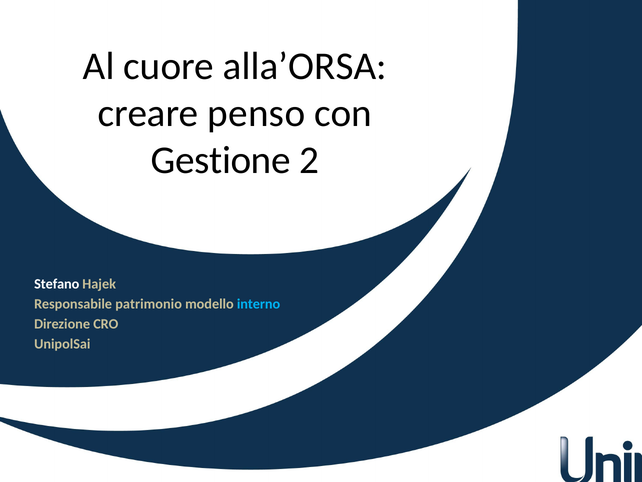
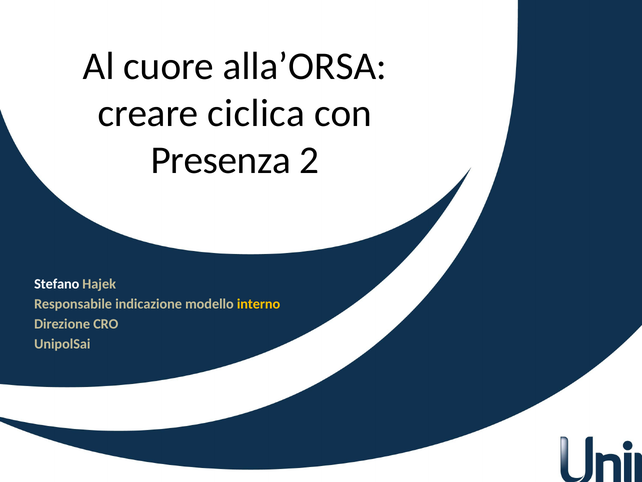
penso: penso -> ciclica
Gestione: Gestione -> Presenza
patrimonio: patrimonio -> indicazione
interno colour: light blue -> yellow
